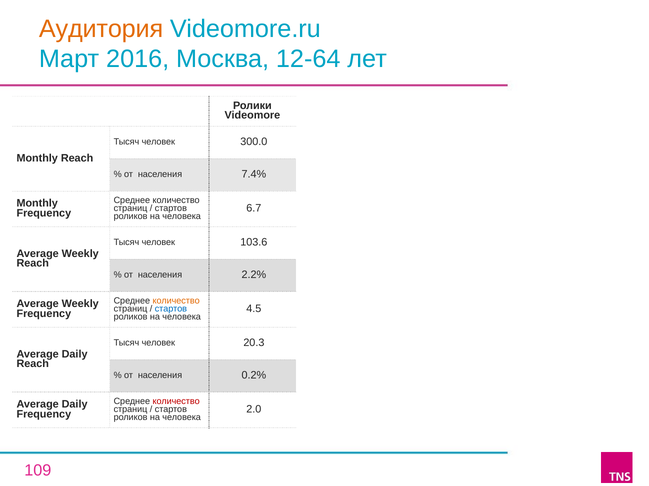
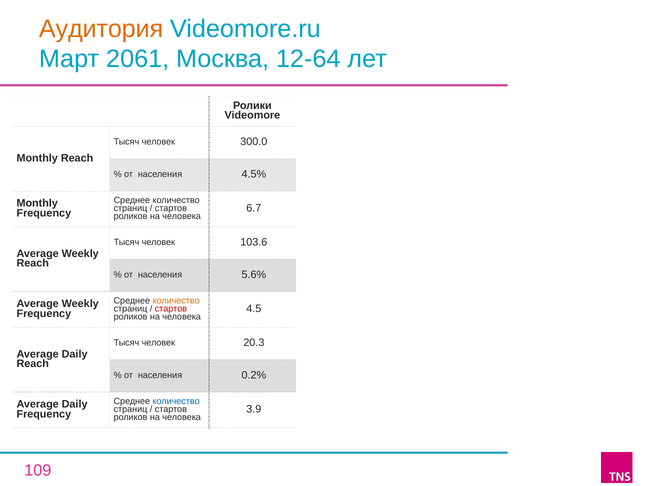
2016: 2016 -> 2061
7.4%: 7.4% -> 4.5%
2.2%: 2.2% -> 5.6%
стартов at (171, 309) colour: blue -> red
количество at (176, 402) colour: red -> blue
2.0: 2.0 -> 3.9
